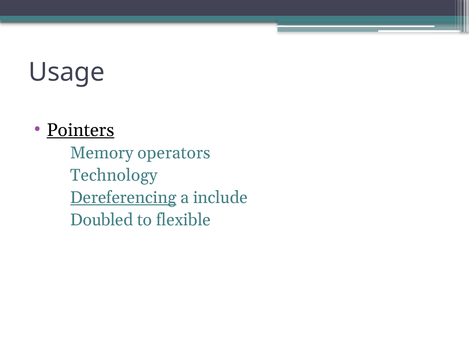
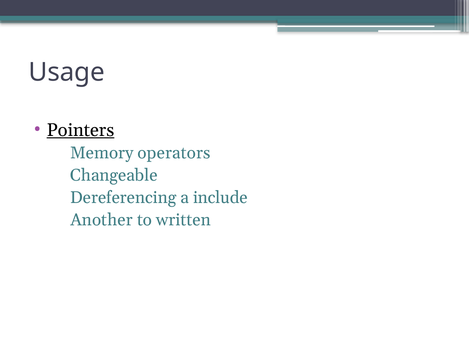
Technology: Technology -> Changeable
Dereferencing underline: present -> none
Doubled: Doubled -> Another
flexible: flexible -> written
